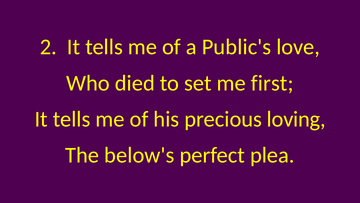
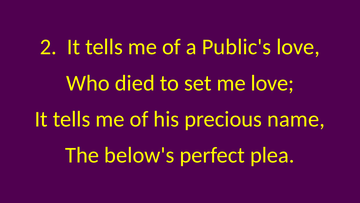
me first: first -> love
loving: loving -> name
